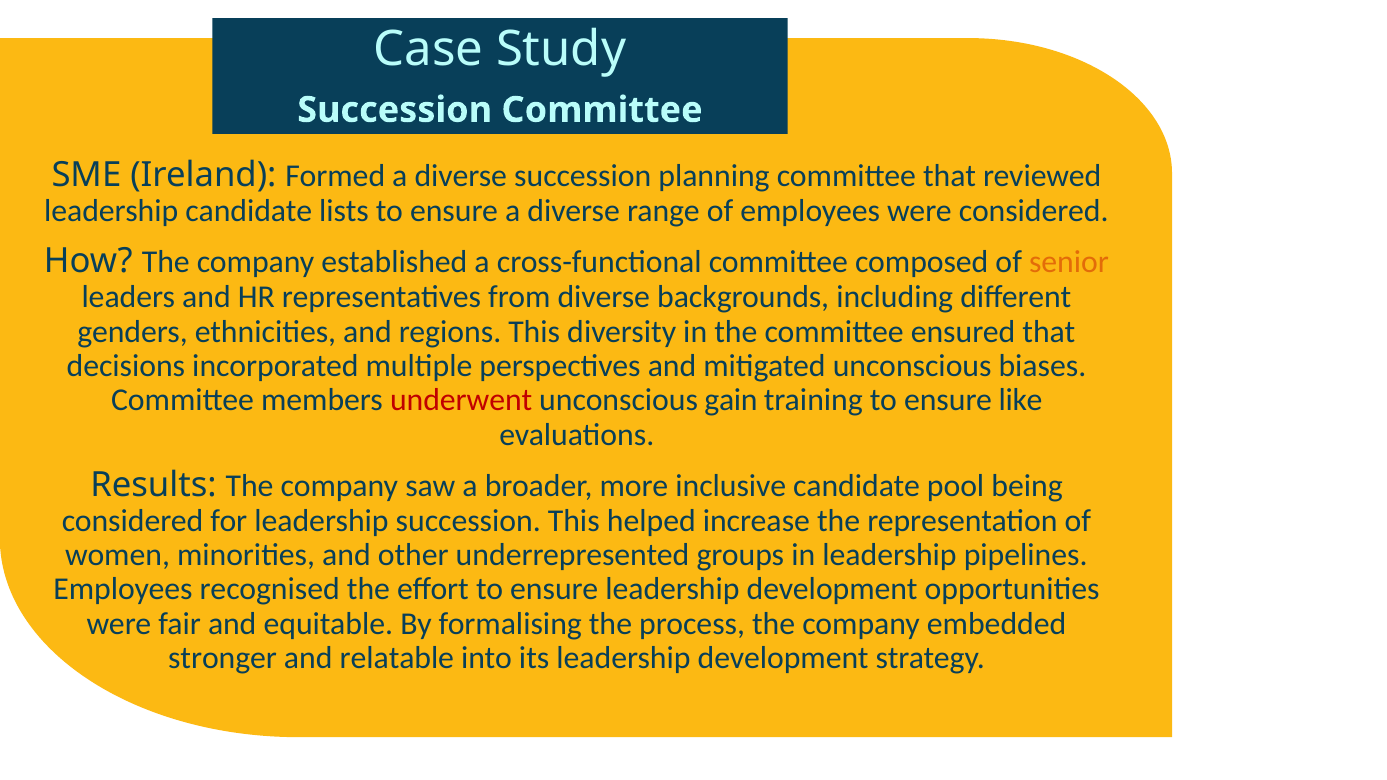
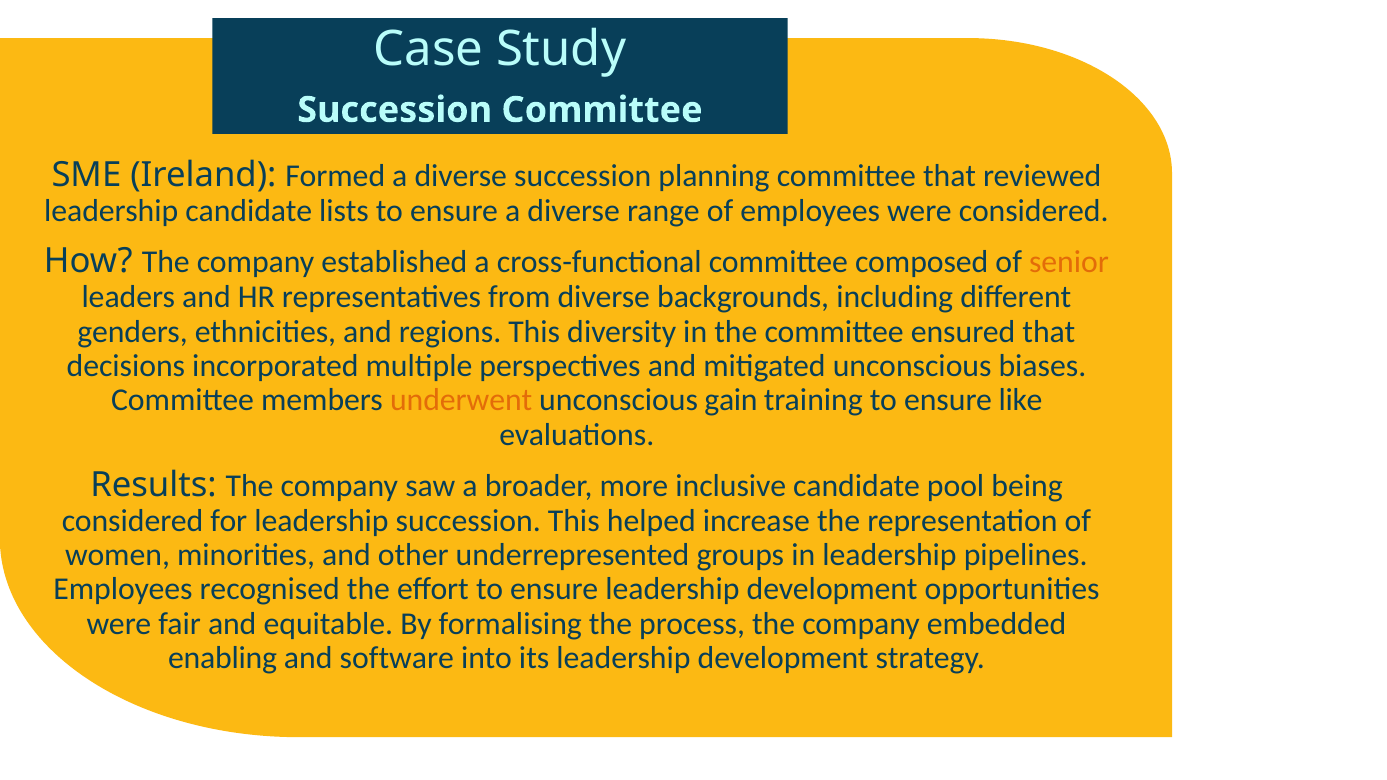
underwent colour: red -> orange
stronger: stronger -> enabling
relatable: relatable -> software
